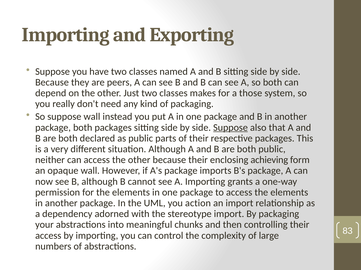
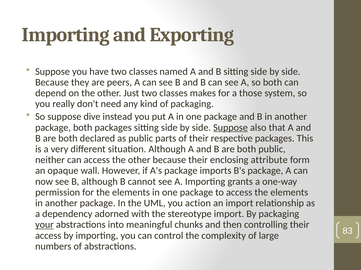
suppose wall: wall -> dive
achieving: achieving -> attribute
your underline: none -> present
